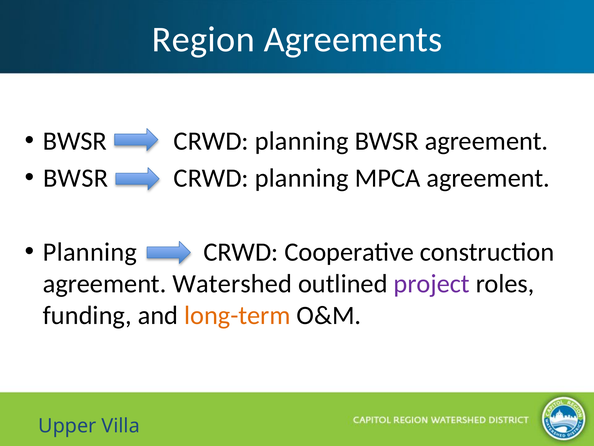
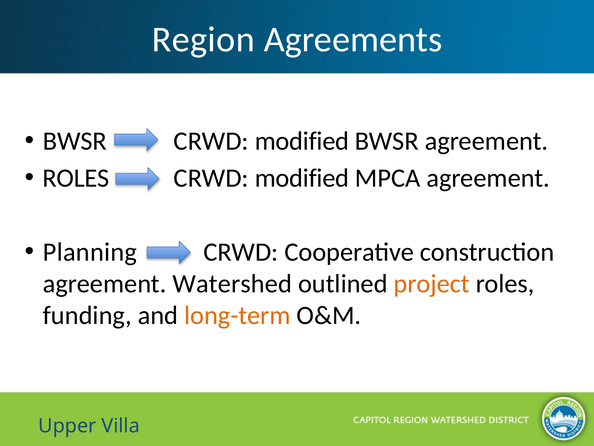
planning at (302, 141): planning -> modified
BWSR at (76, 178): BWSR -> ROLES
planning at (302, 178): planning -> modified
project colour: purple -> orange
